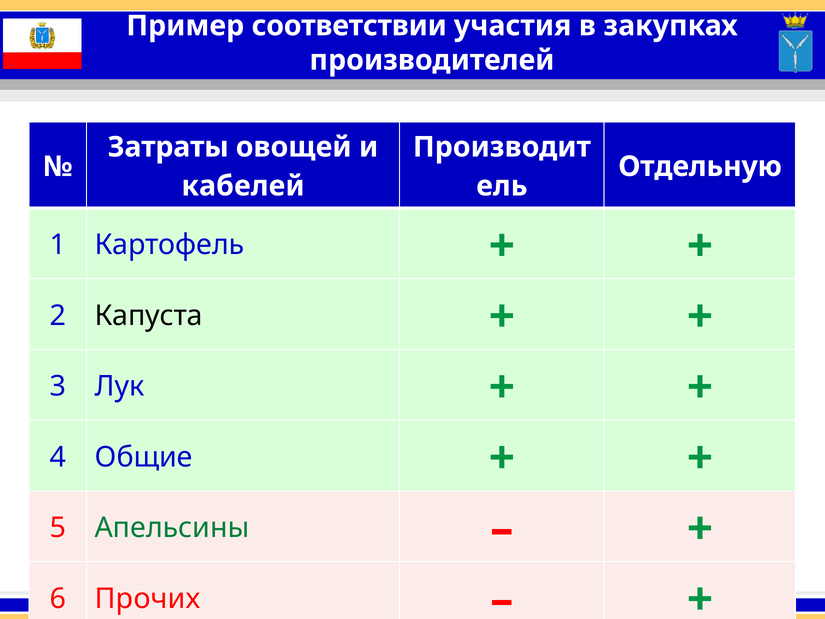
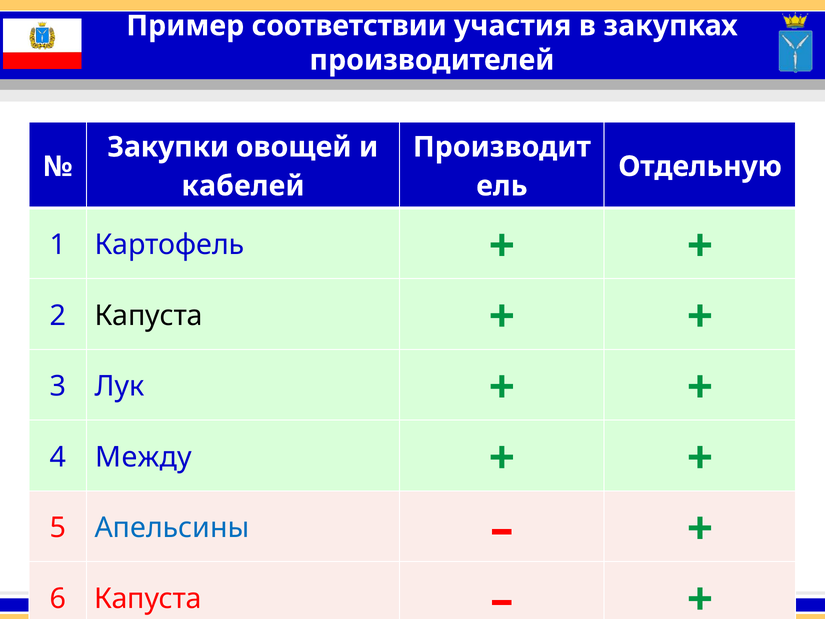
Затраты: Затраты -> Закупки
Общие: Общие -> Между
Апельсины colour: green -> blue
6 Прочих: Прочих -> Капуста
